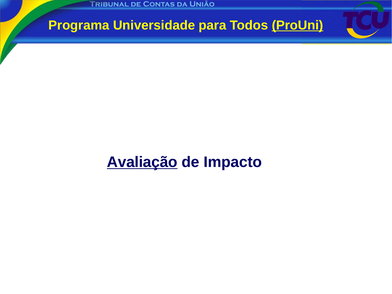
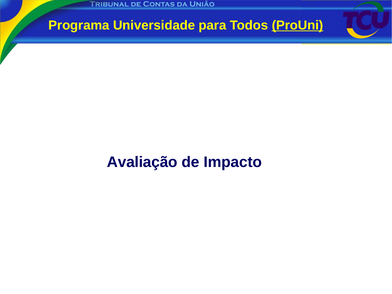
Avaliação underline: present -> none
